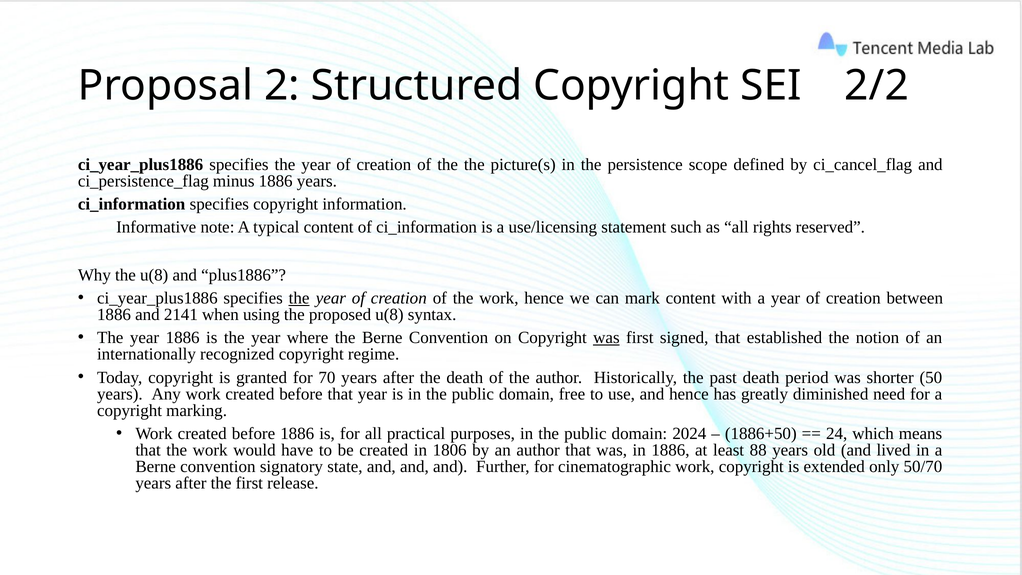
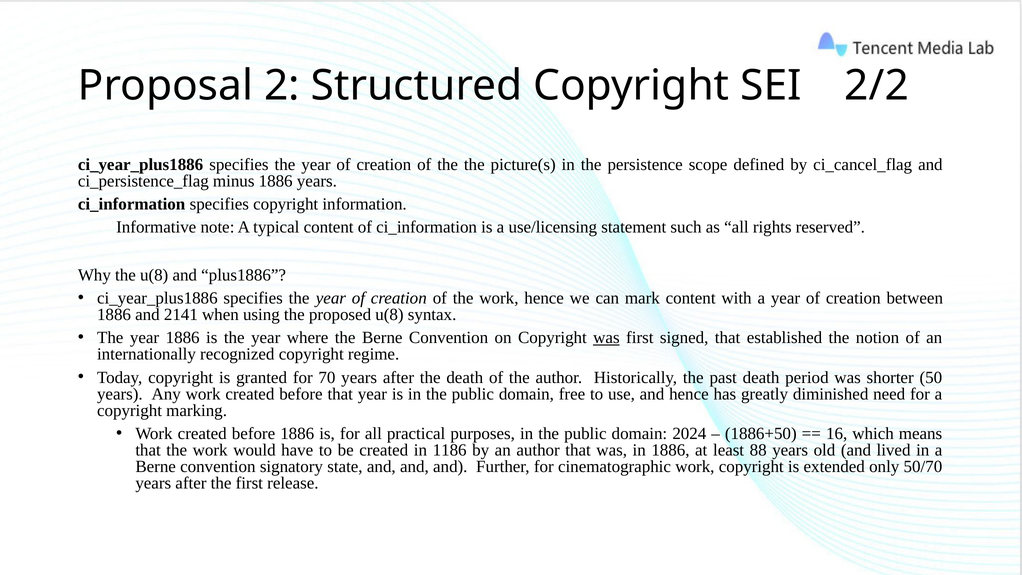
the at (299, 298) underline: present -> none
24: 24 -> 16
1806: 1806 -> 1186
